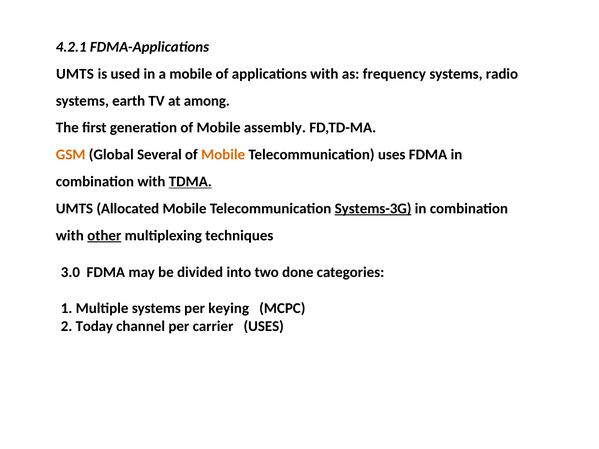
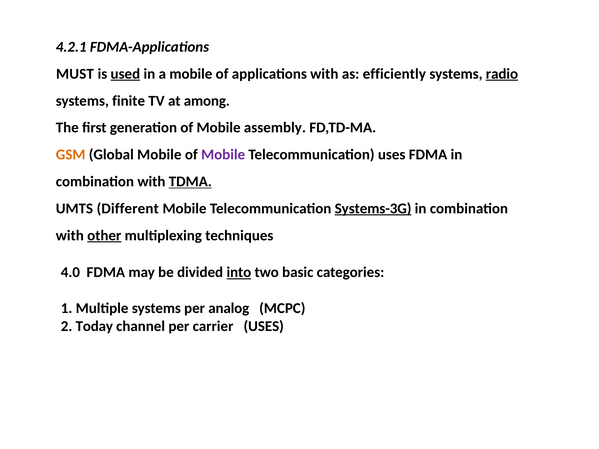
UMTS at (75, 74): UMTS -> MUST
used underline: none -> present
frequency: frequency -> efficiently
radio underline: none -> present
earth: earth -> finite
Global Several: Several -> Mobile
Mobile at (223, 155) colour: orange -> purple
Allocated: Allocated -> Different
3.0: 3.0 -> 4.0
into underline: none -> present
done: done -> basic
keying: keying -> analog
